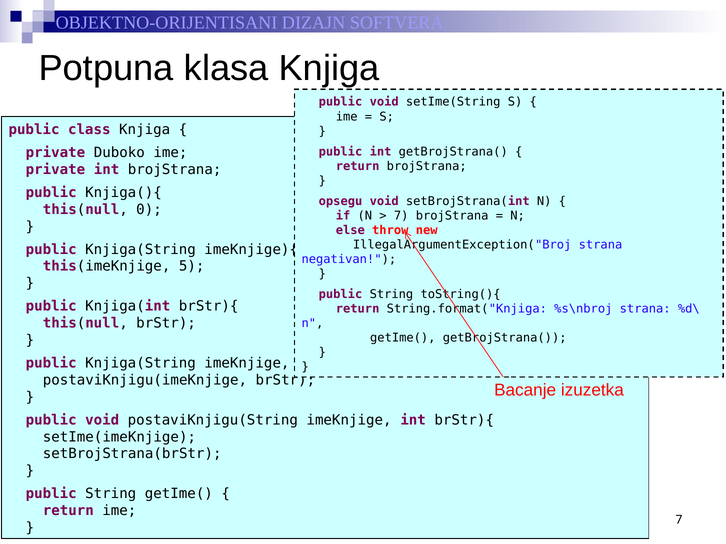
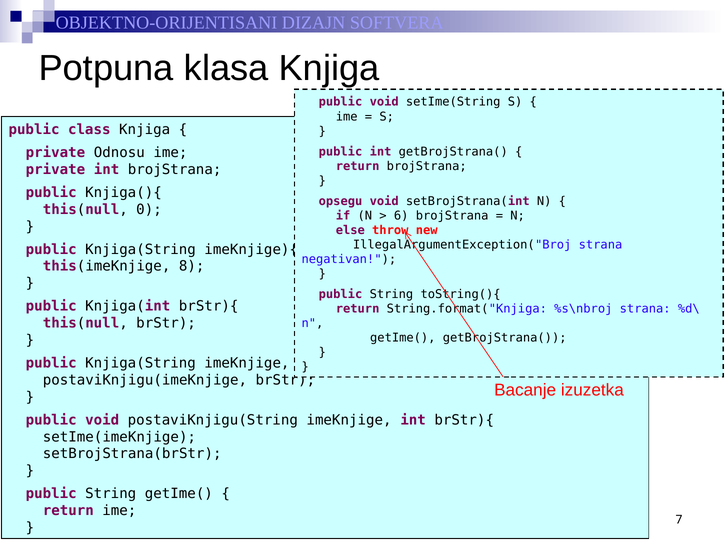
Duboko: Duboko -> Odnosu
7 at (401, 216): 7 -> 6
5: 5 -> 8
